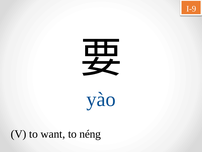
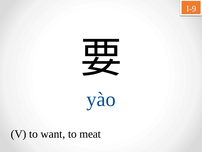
néng: néng -> meat
